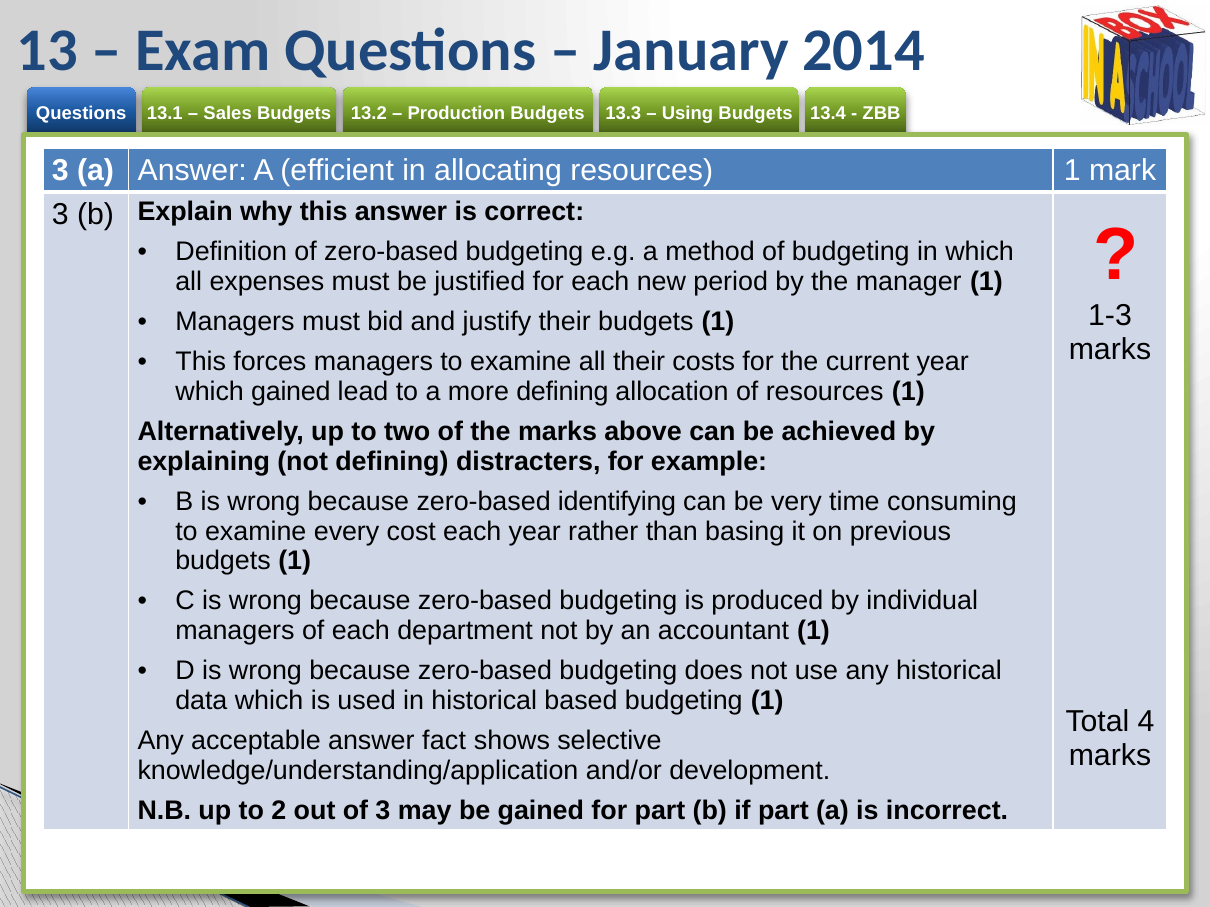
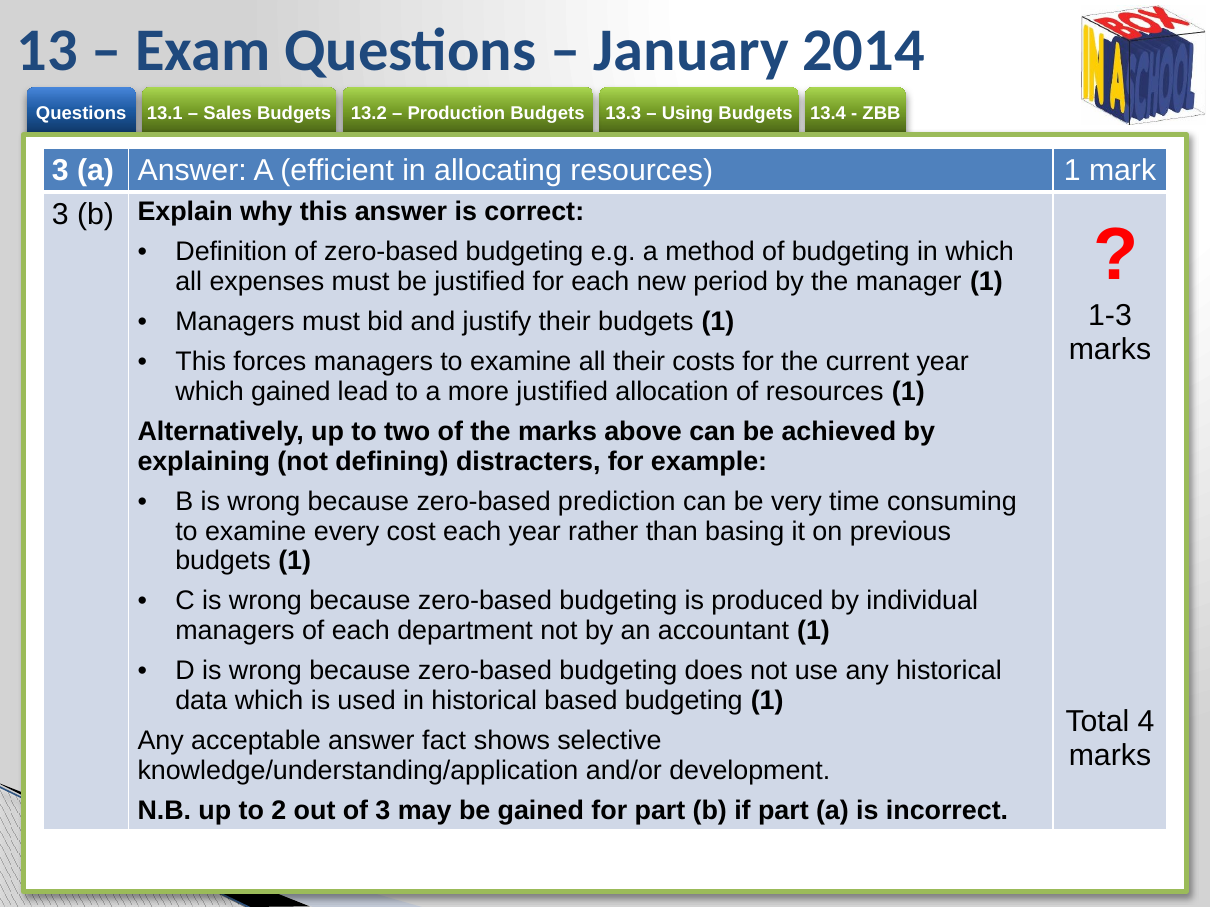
more defining: defining -> justified
identifying: identifying -> prediction
